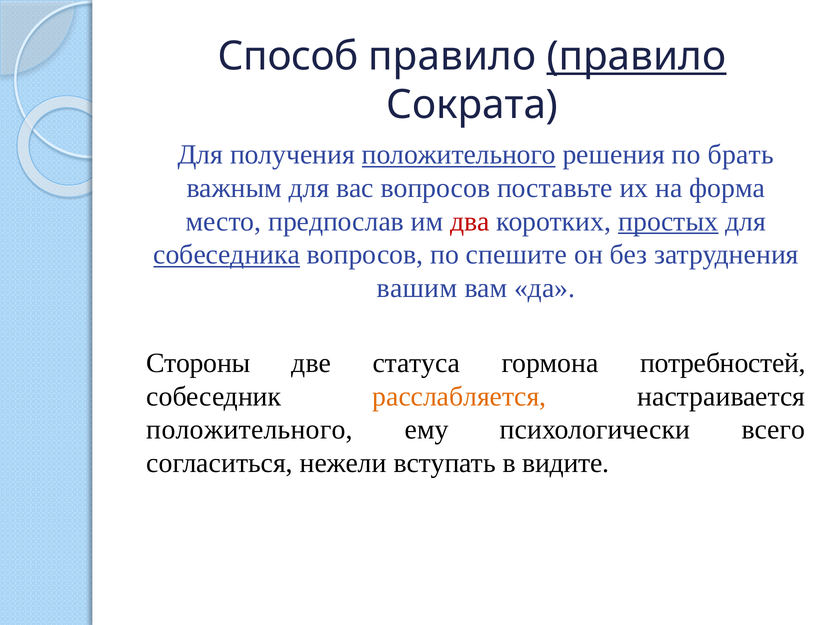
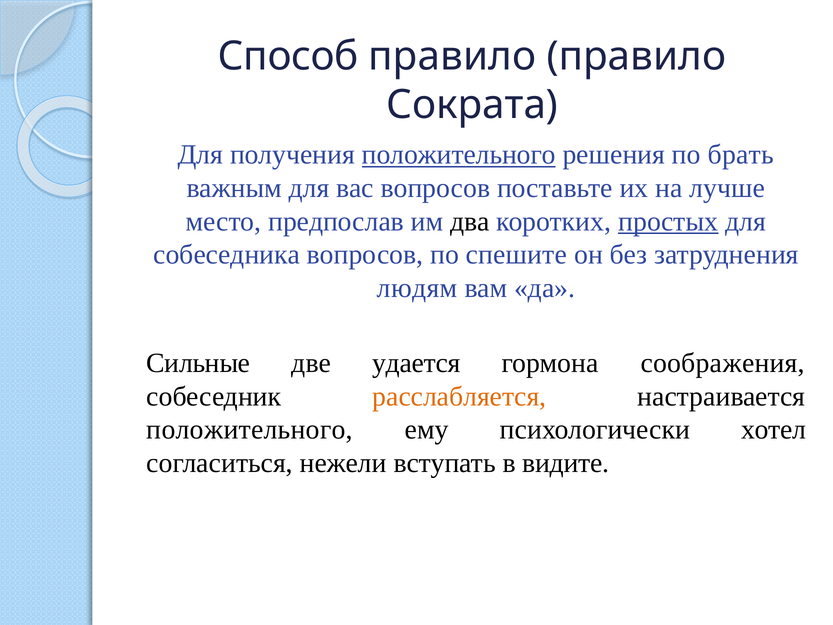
правило at (636, 56) underline: present -> none
форма: форма -> лучше
два colour: red -> black
собеседника underline: present -> none
вашим: вашим -> людям
Стороны: Стороны -> Сильные
статуса: статуса -> удается
потребностей: потребностей -> соображения
всего: всего -> хотел
